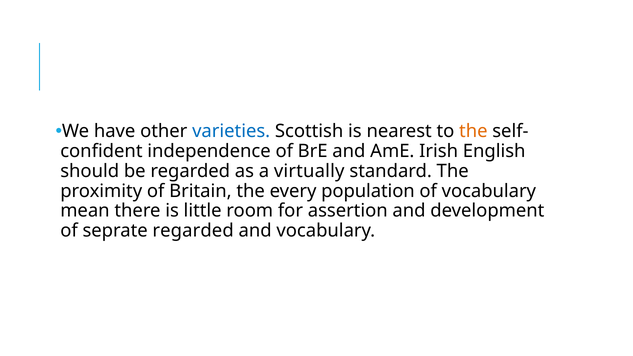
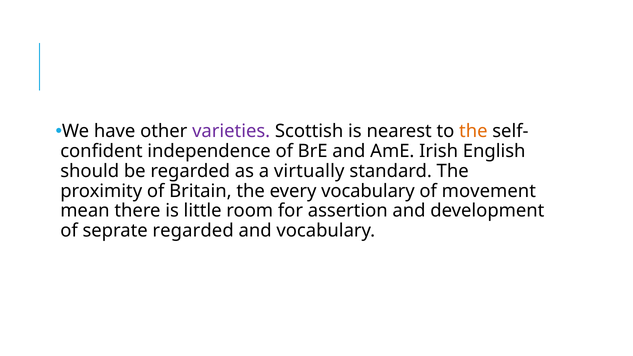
varieties colour: blue -> purple
every population: population -> vocabulary
of vocabulary: vocabulary -> movement
